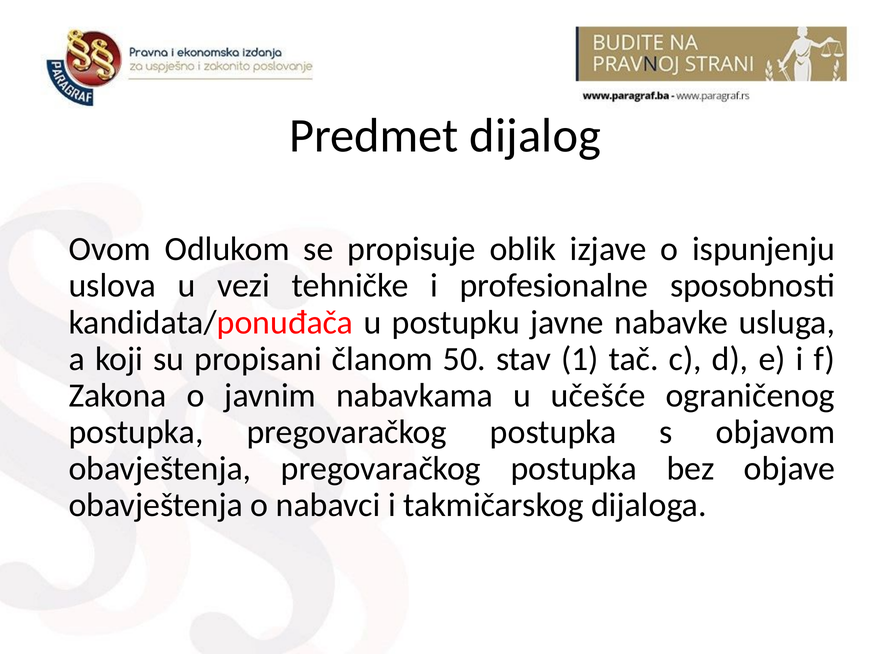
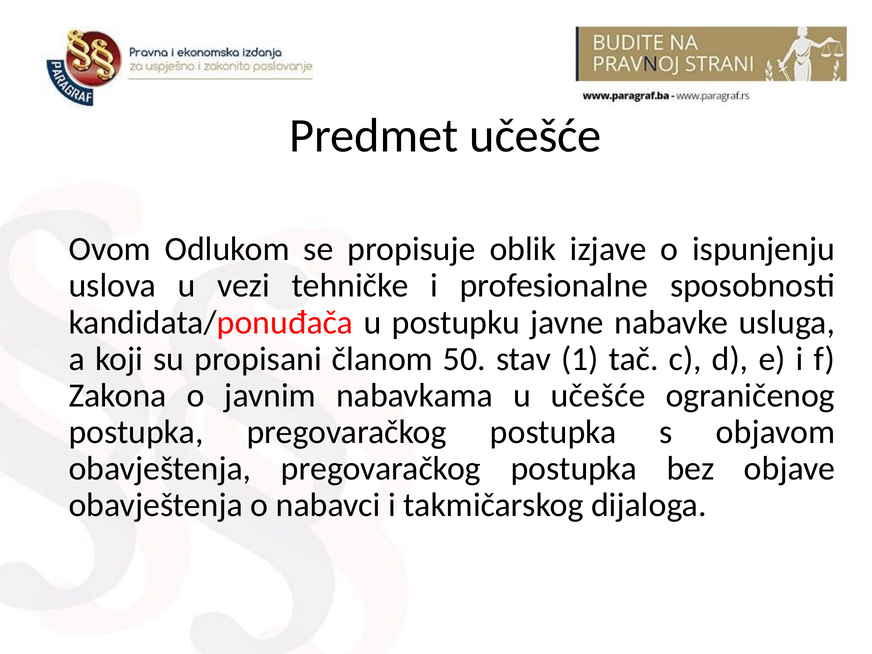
Predmet dijalog: dijalog -> učešće
